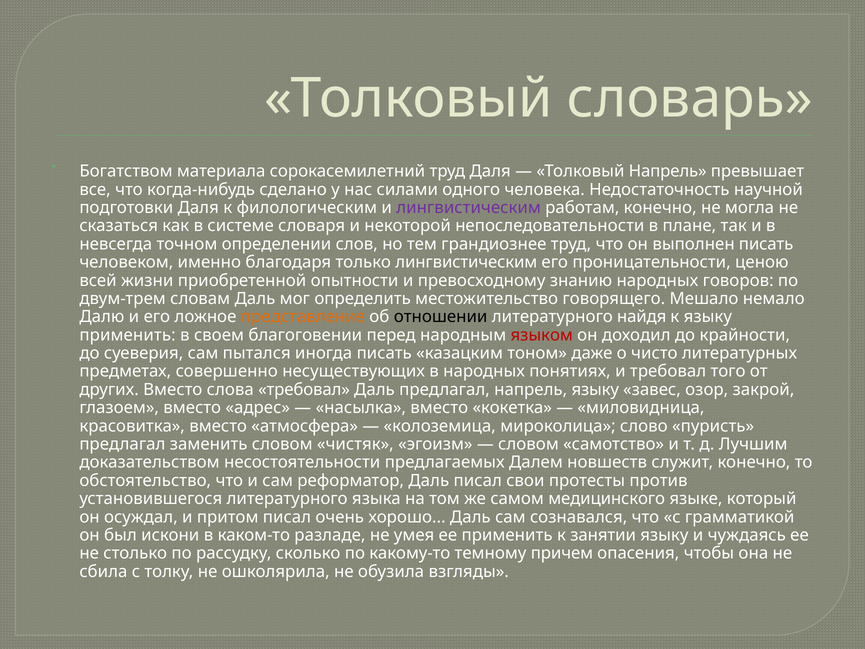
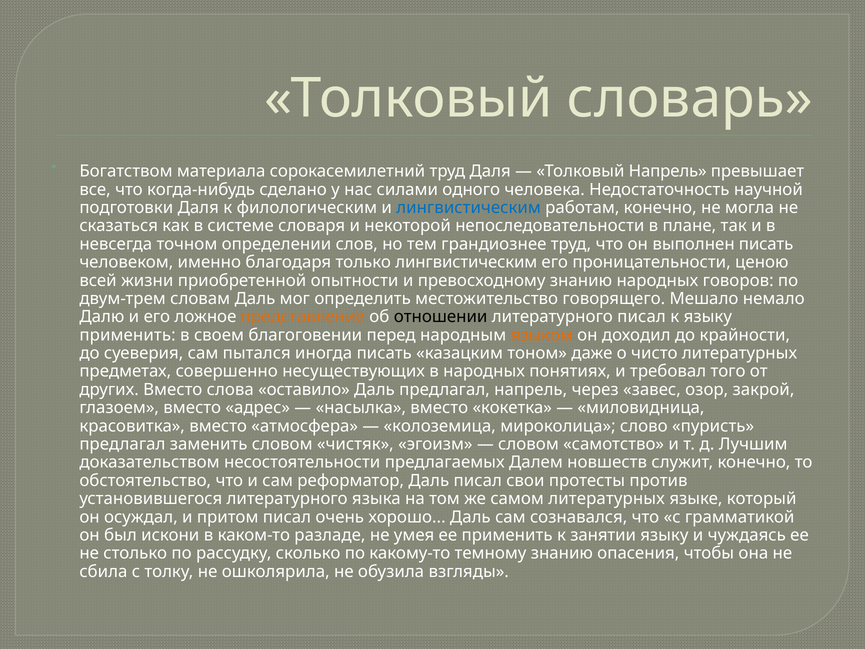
лингвистическим at (469, 208) colour: purple -> blue
литературного найдя: найдя -> писал
языком colour: red -> orange
слова требовал: требовал -> оставило
напрель языку: языку -> через
самом медицинского: медицинского -> литературных
темному причем: причем -> знанию
